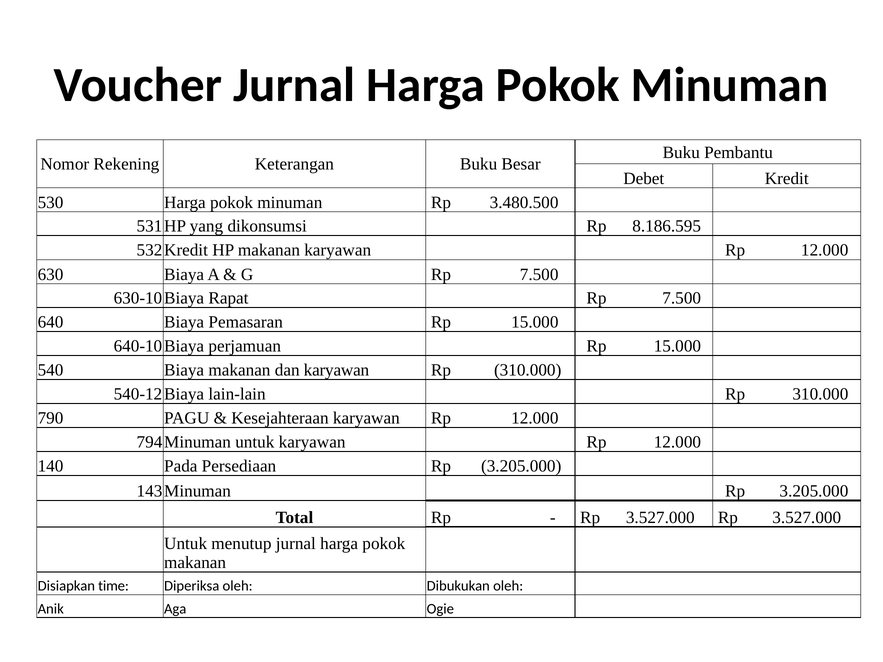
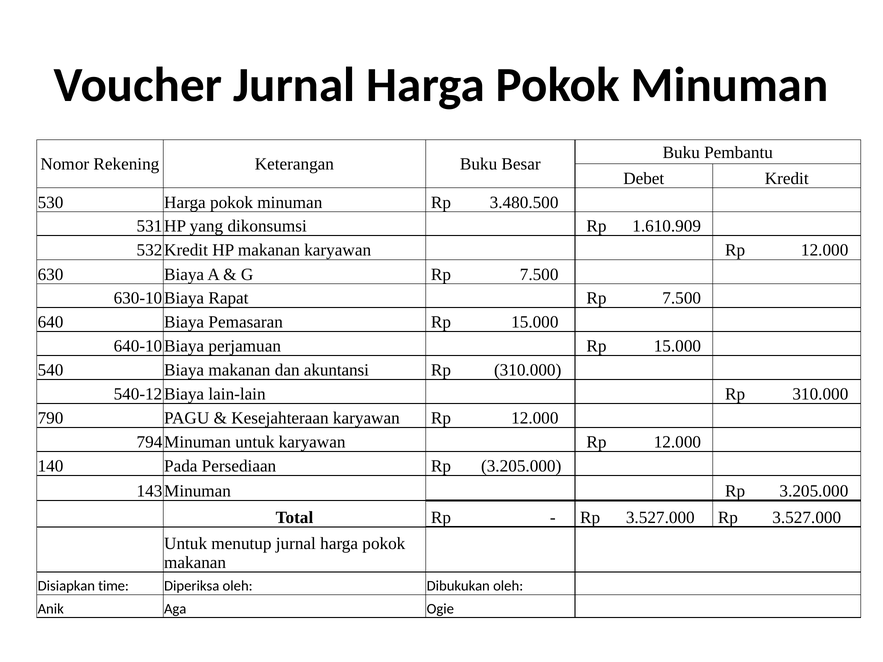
8.186.595: 8.186.595 -> 1.610.909
dan karyawan: karyawan -> akuntansi
